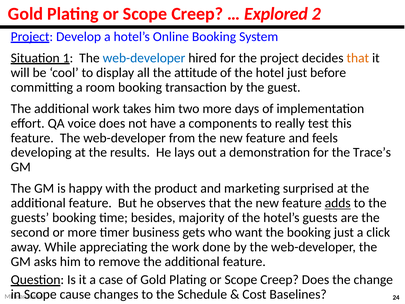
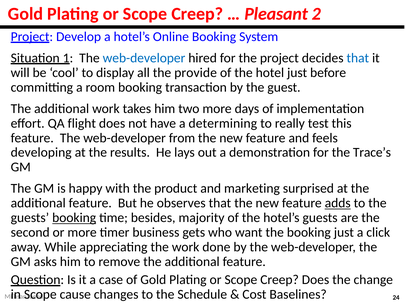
Explored: Explored -> Pleasant
that at (358, 58) colour: orange -> blue
attitude: attitude -> provide
voice: voice -> flight
components: components -> determining
booking at (74, 218) underline: none -> present
